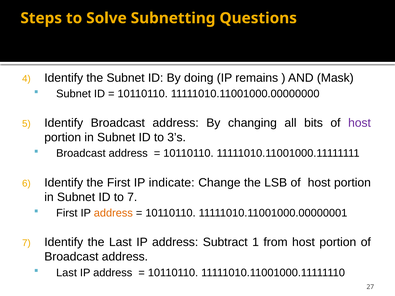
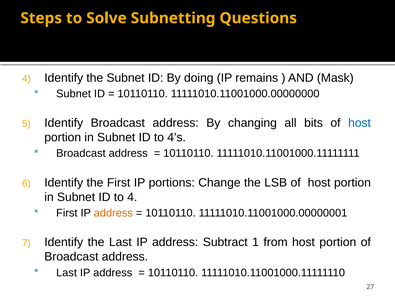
host at (360, 123) colour: purple -> blue
3’s: 3’s -> 4’s
indicate: indicate -> portions
to 7: 7 -> 4
